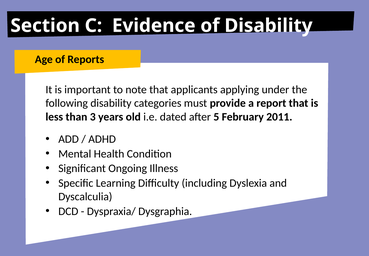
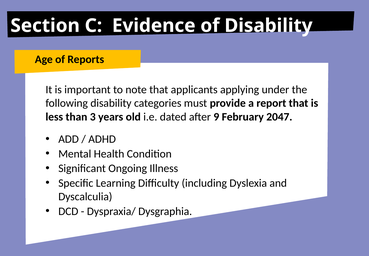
5: 5 -> 9
2011: 2011 -> 2047
